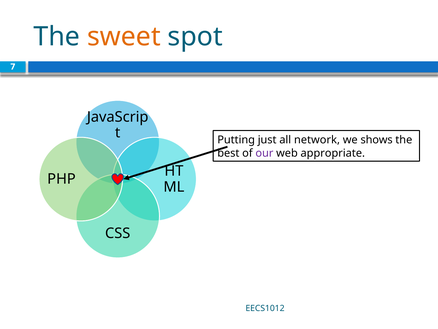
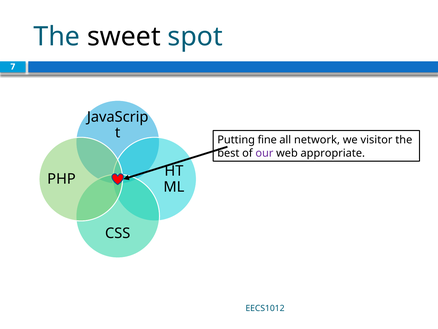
sweet colour: orange -> black
just: just -> fine
shows: shows -> visitor
